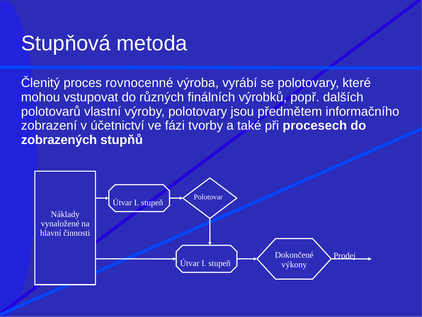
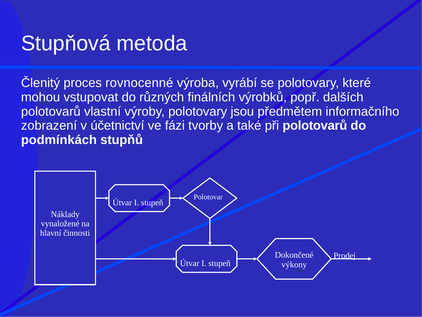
při procesech: procesech -> polotovarů
zobrazených: zobrazených -> podmínkách
